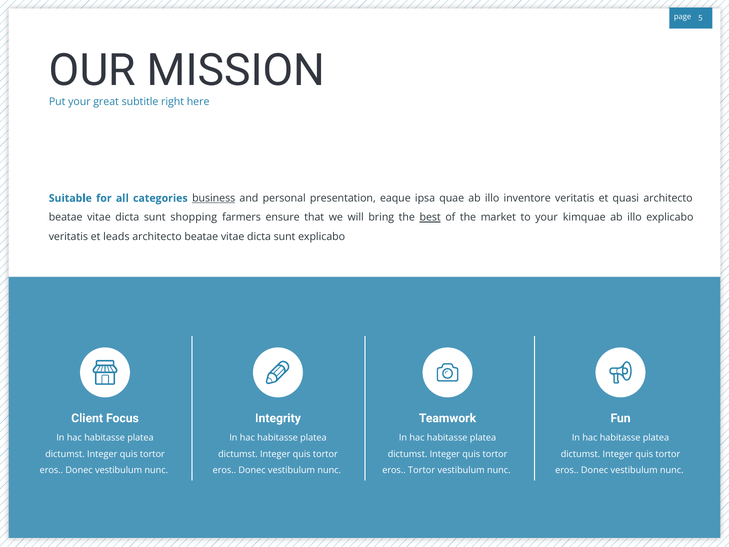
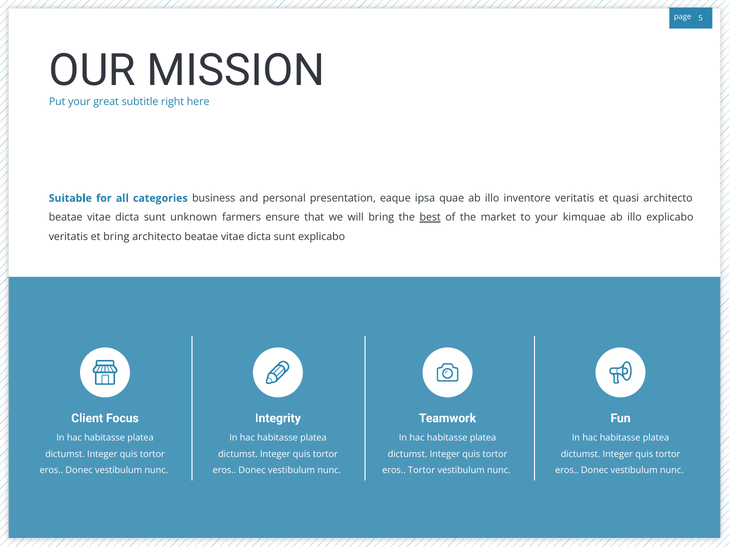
business underline: present -> none
shopping: shopping -> unknown
et leads: leads -> bring
